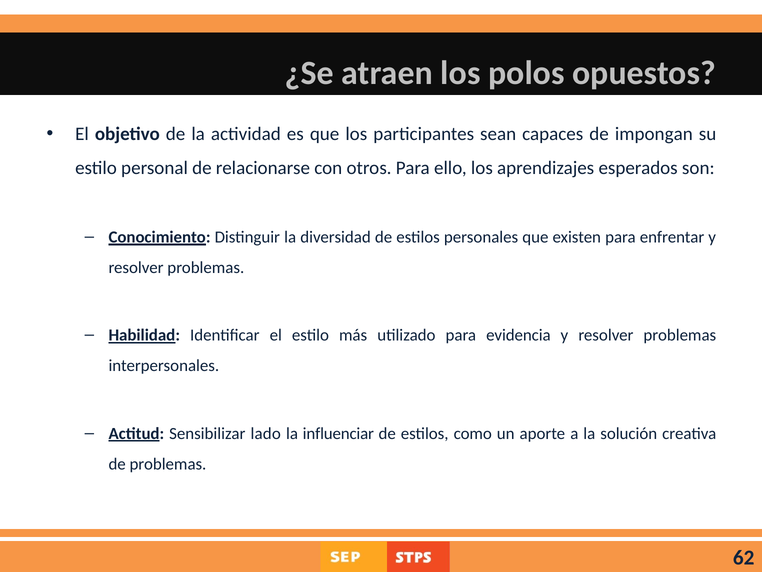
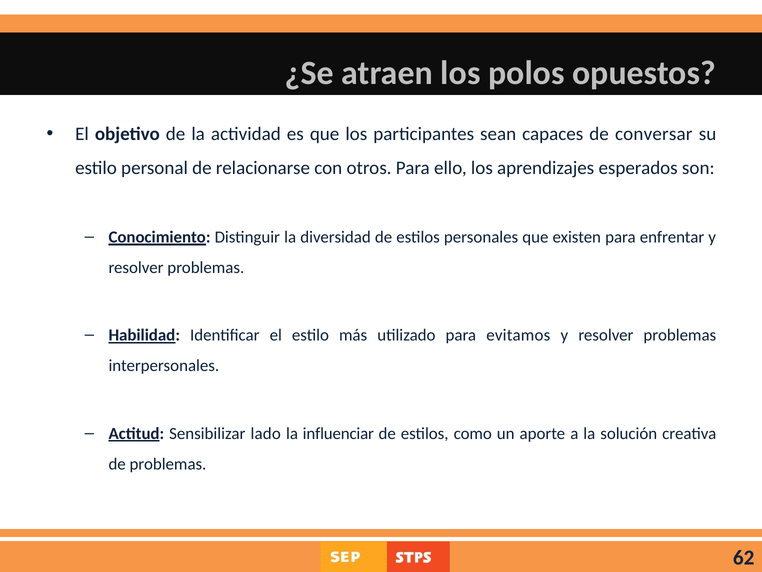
impongan: impongan -> conversar
evidencia: evidencia -> evitamos
